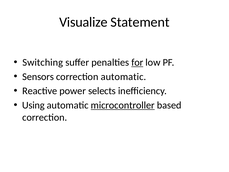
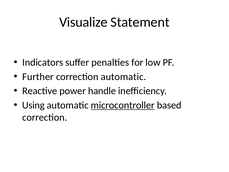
Switching: Switching -> Indicators
for underline: present -> none
Sensors: Sensors -> Further
selects: selects -> handle
